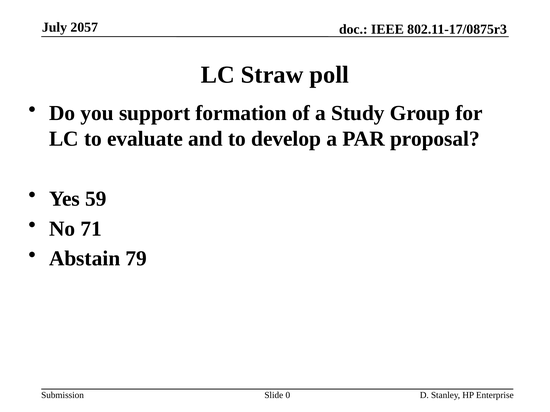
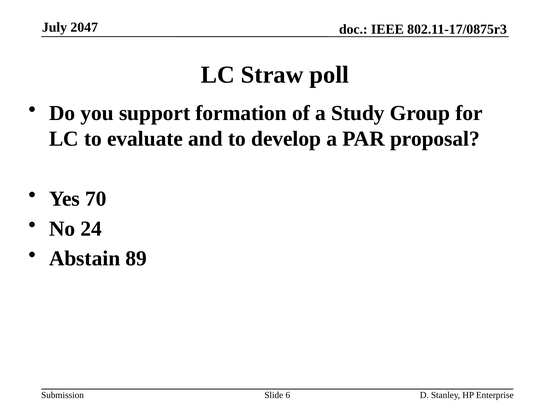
2057: 2057 -> 2047
59: 59 -> 70
71: 71 -> 24
79: 79 -> 89
0: 0 -> 6
